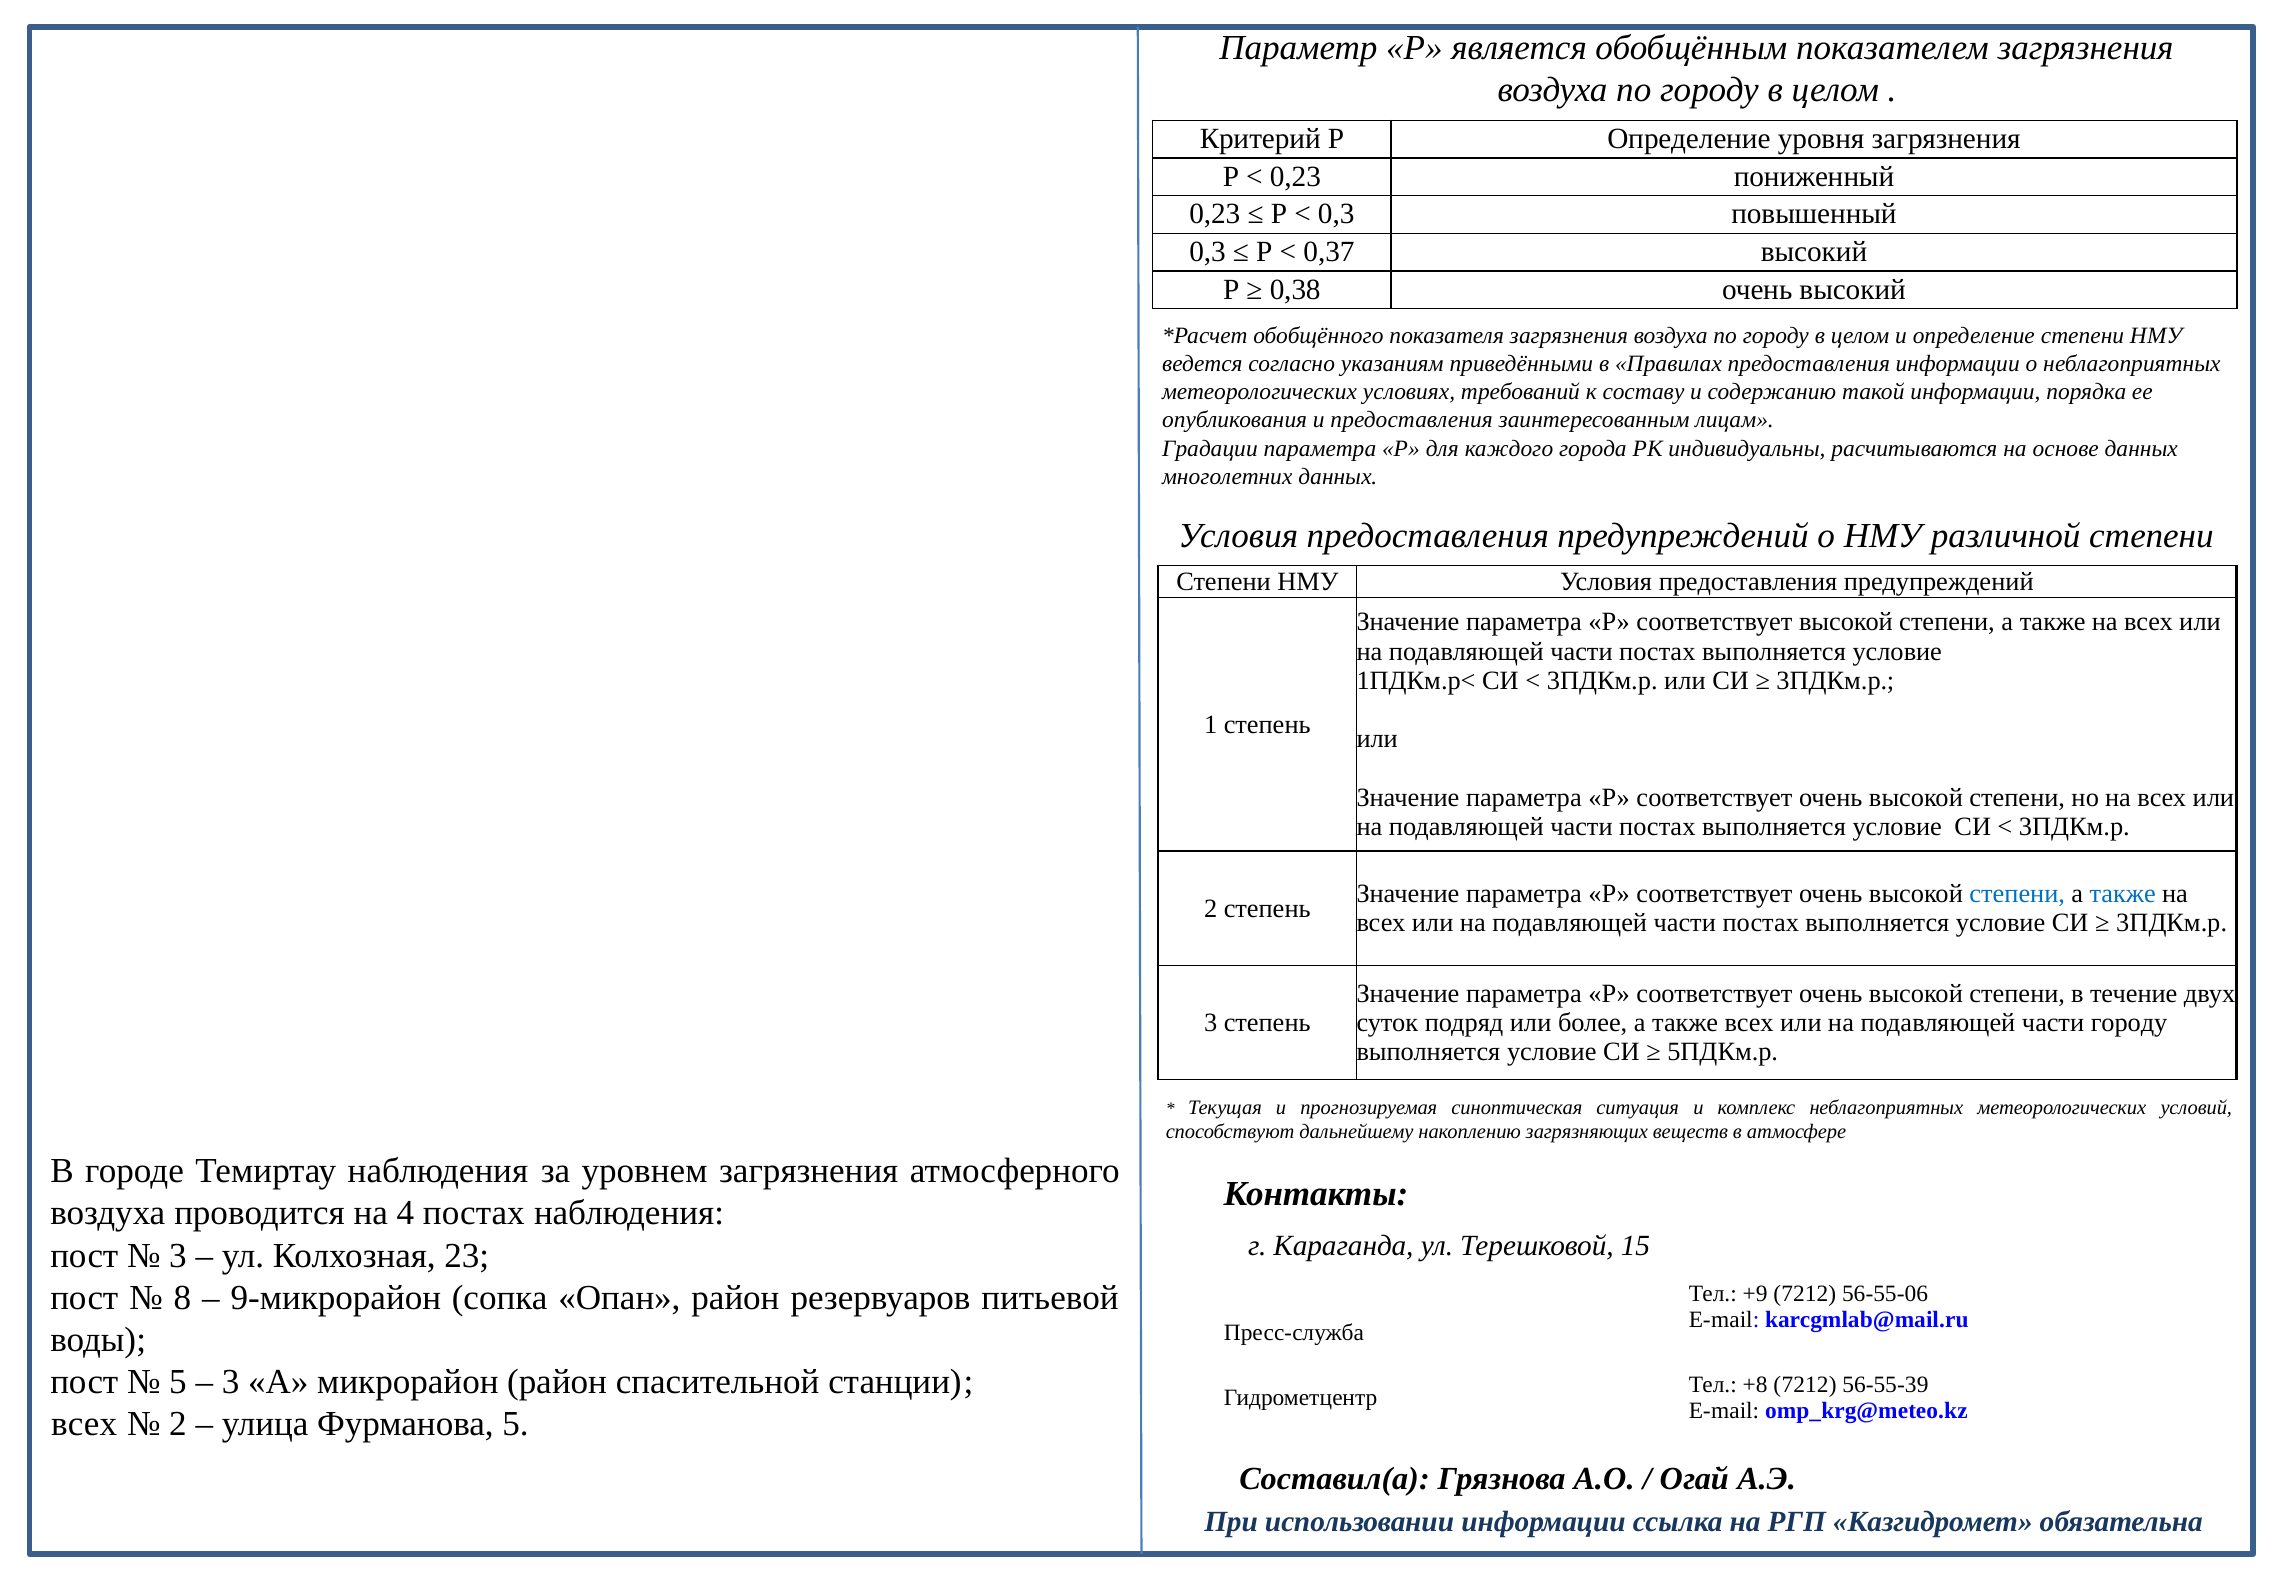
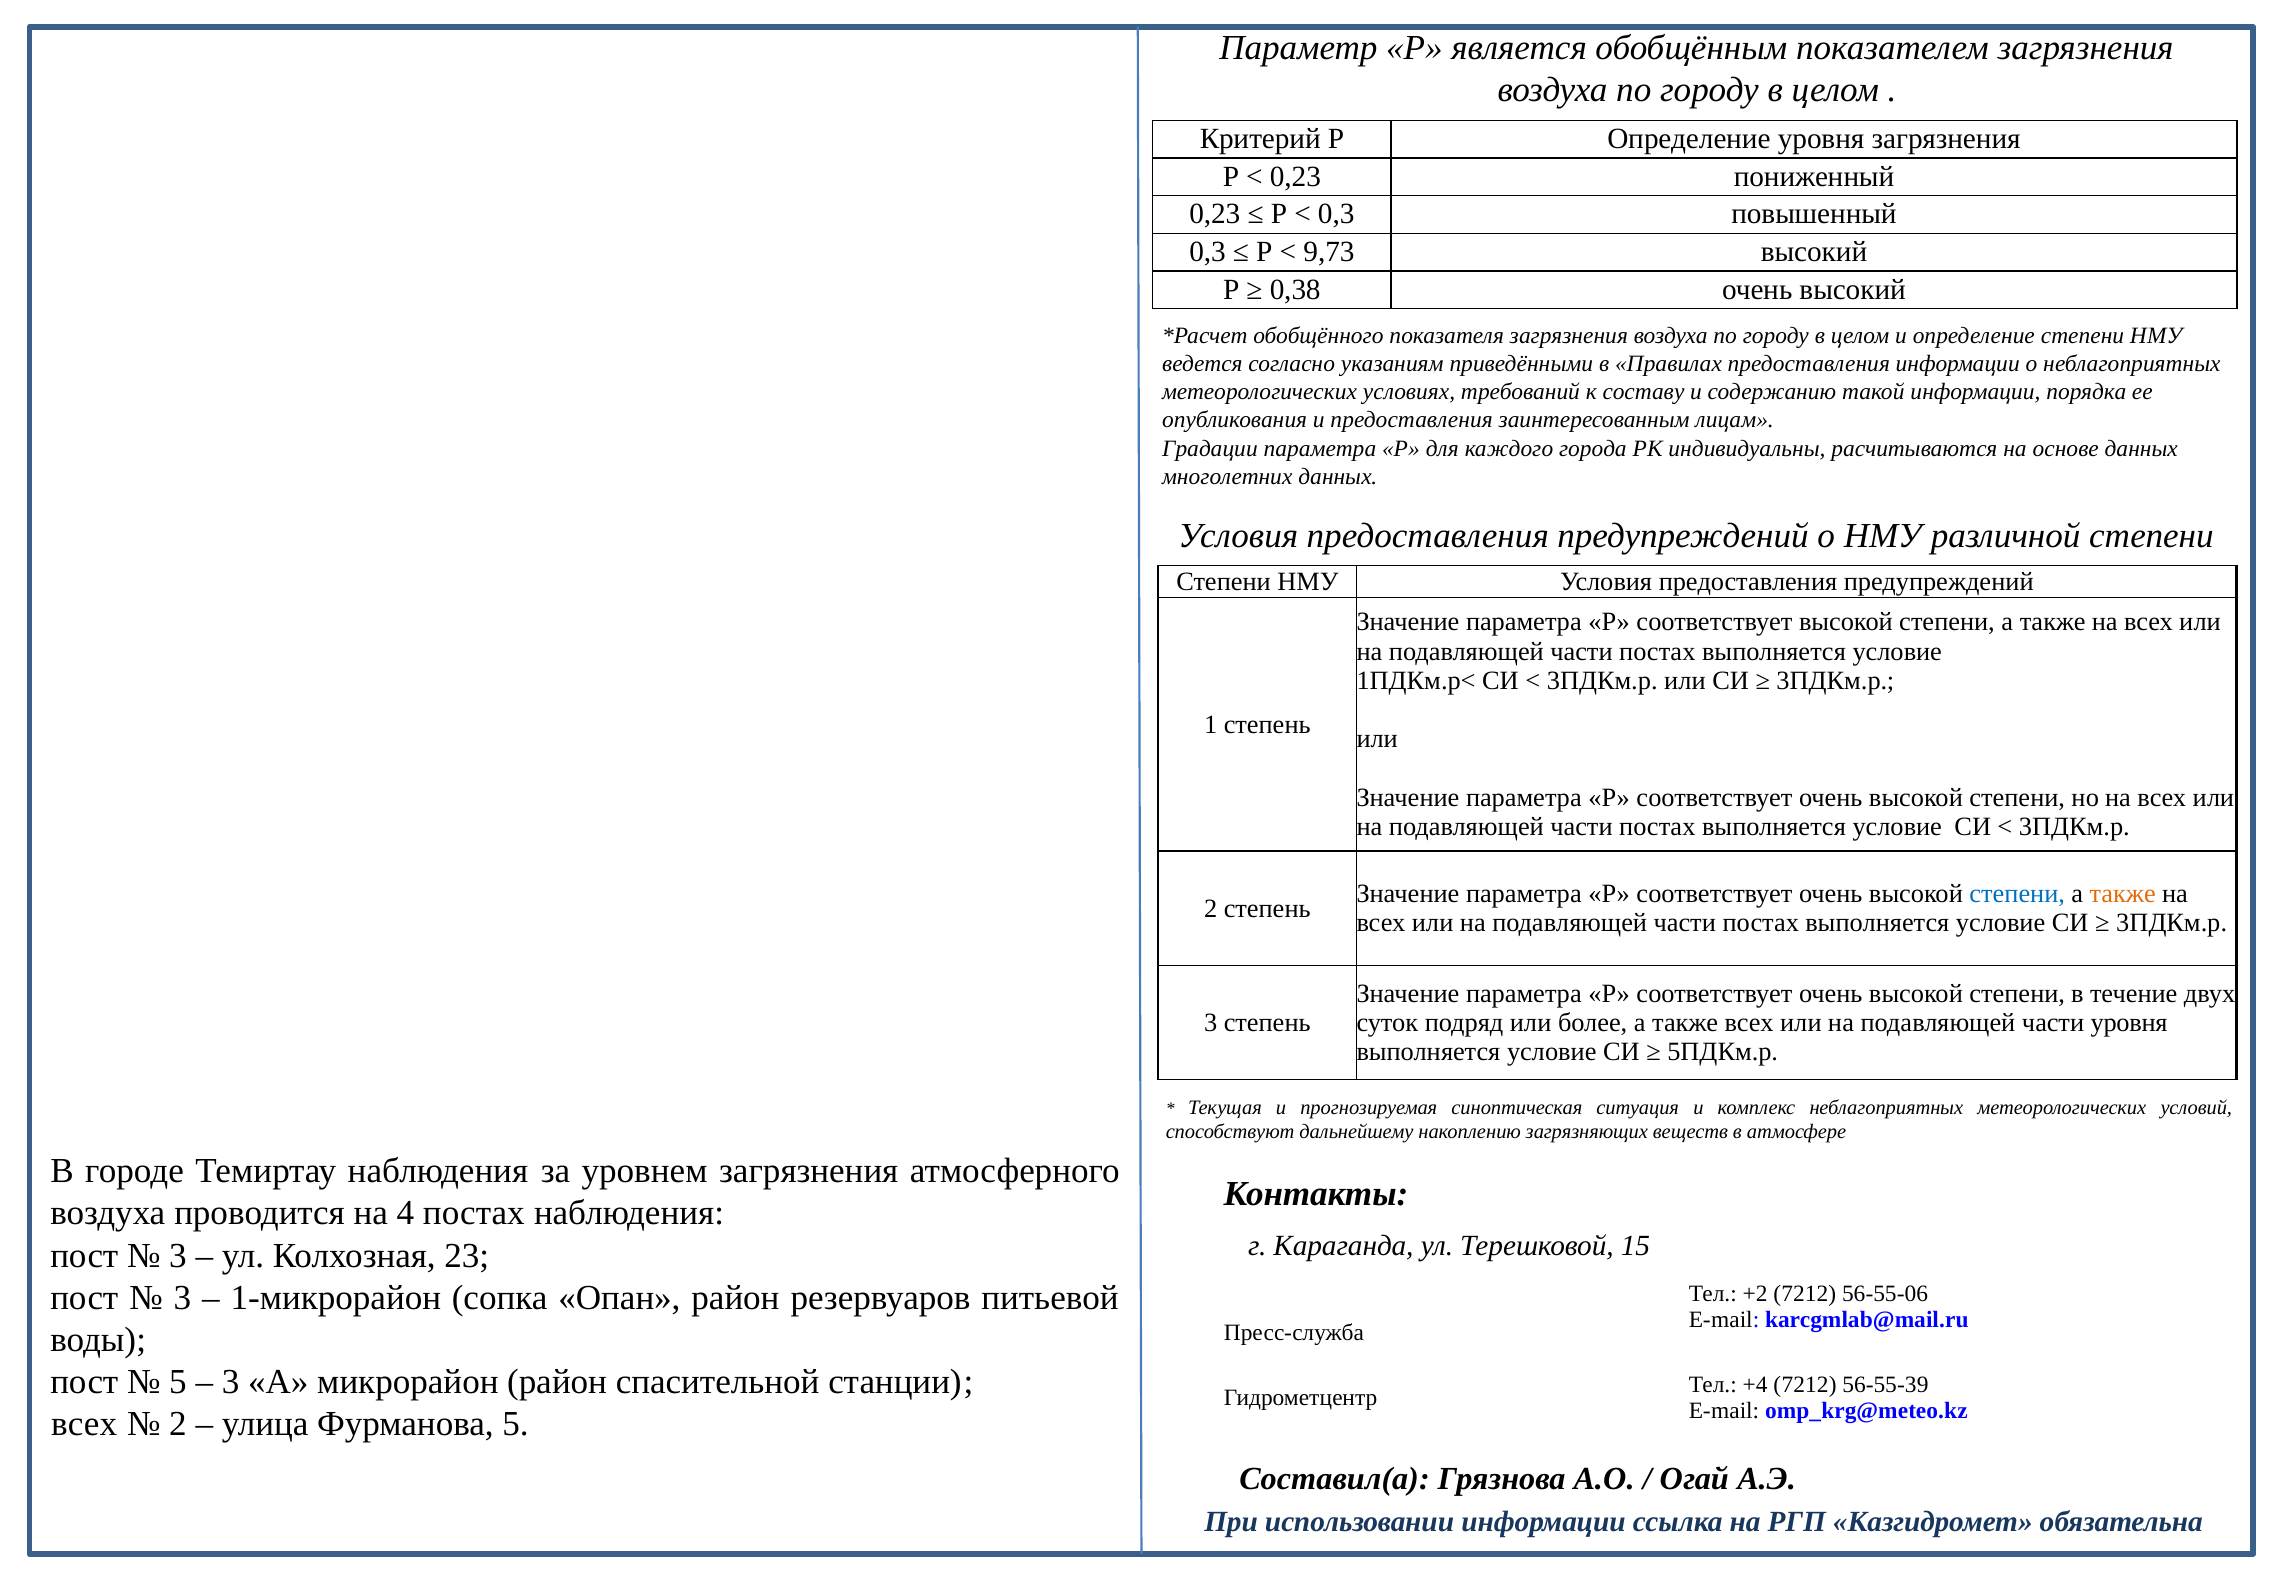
0,37: 0,37 -> 9,73
также at (2123, 894) colour: blue -> orange
части городу: городу -> уровня
8 at (182, 1297): 8 -> 3
9-микрорайон: 9-микрорайон -> 1-микрорайон
+9: +9 -> +2
+8: +8 -> +4
